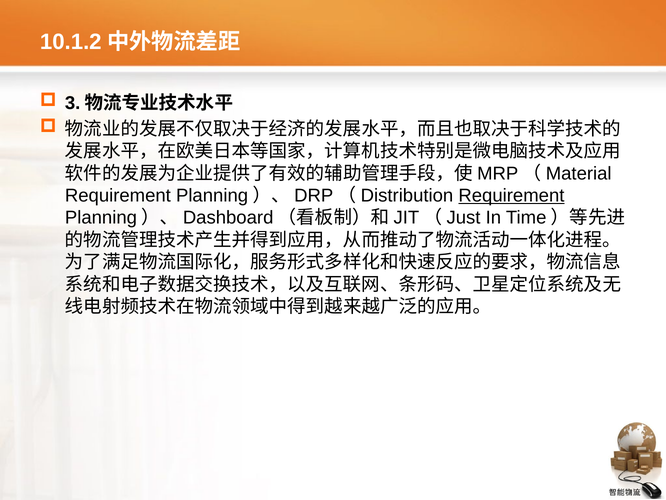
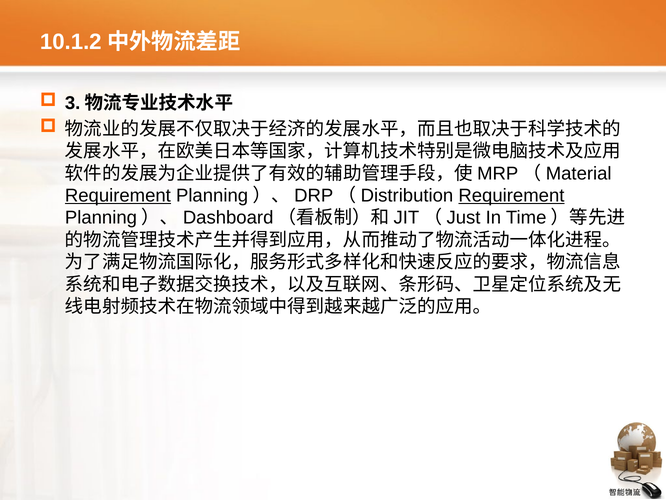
Requirement at (118, 195) underline: none -> present
